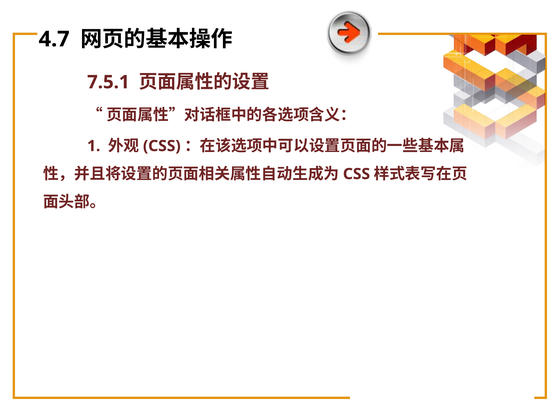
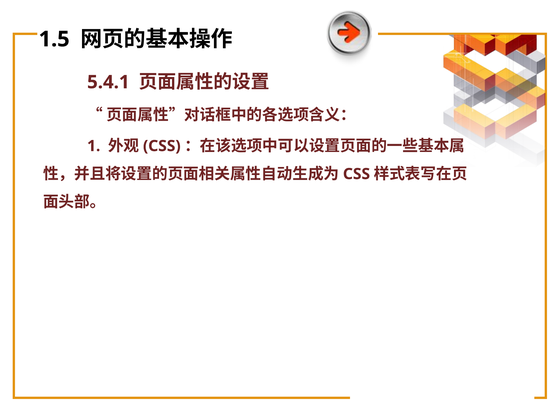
4.7: 4.7 -> 1.5
7.5.1: 7.5.1 -> 5.4.1
